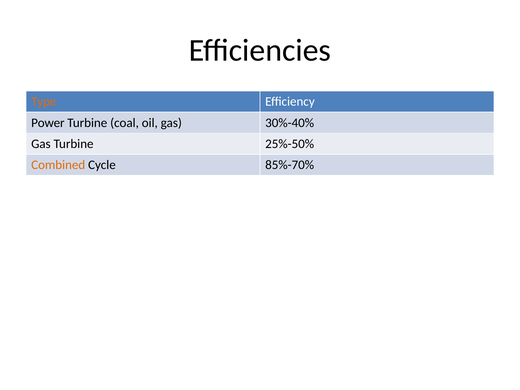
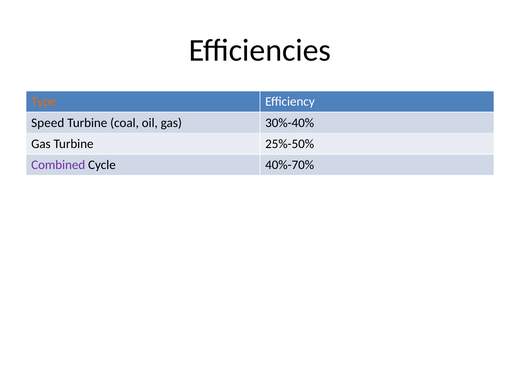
Power: Power -> Speed
Combined colour: orange -> purple
85%-70%: 85%-70% -> 40%-70%
